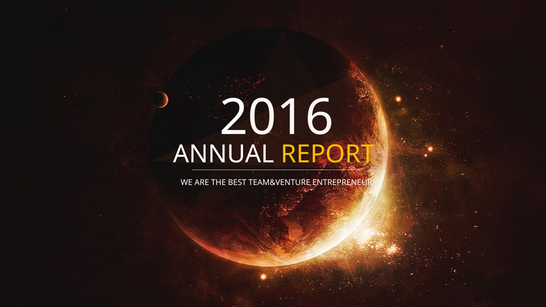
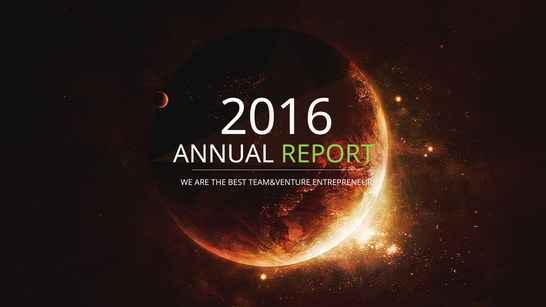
REPORT colour: yellow -> light green
